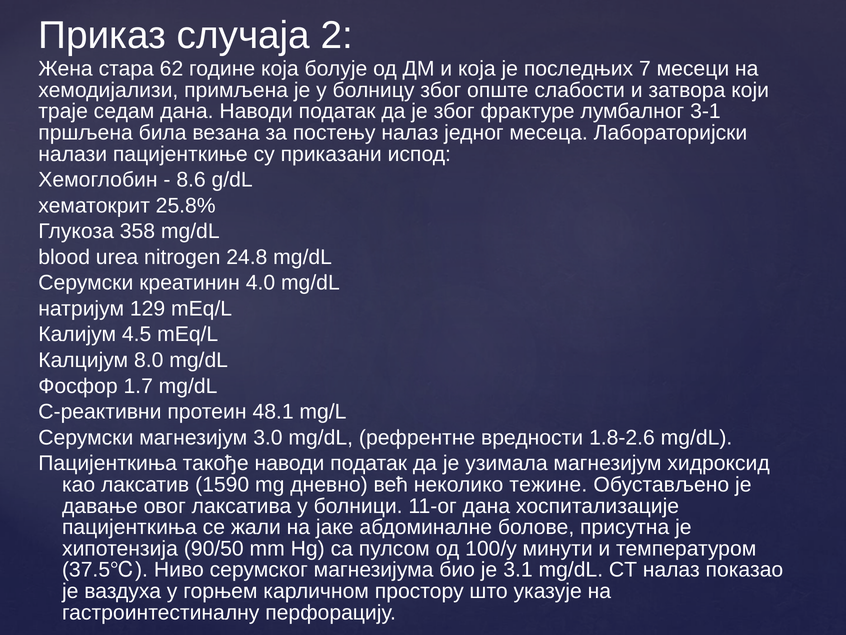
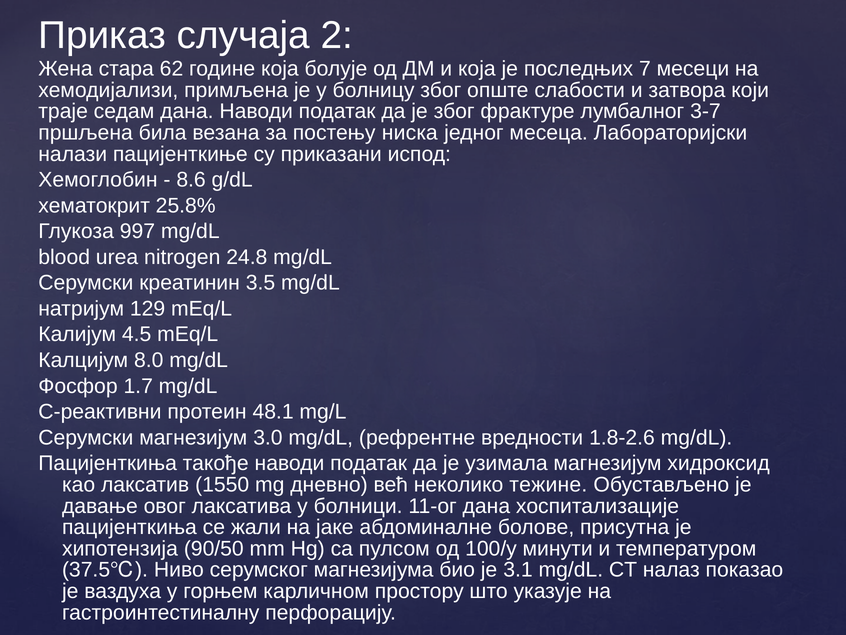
3-1: 3-1 -> 3-7
постењу налаз: налаз -> ниска
358: 358 -> 997
4.0: 4.0 -> 3.5
1590: 1590 -> 1550
